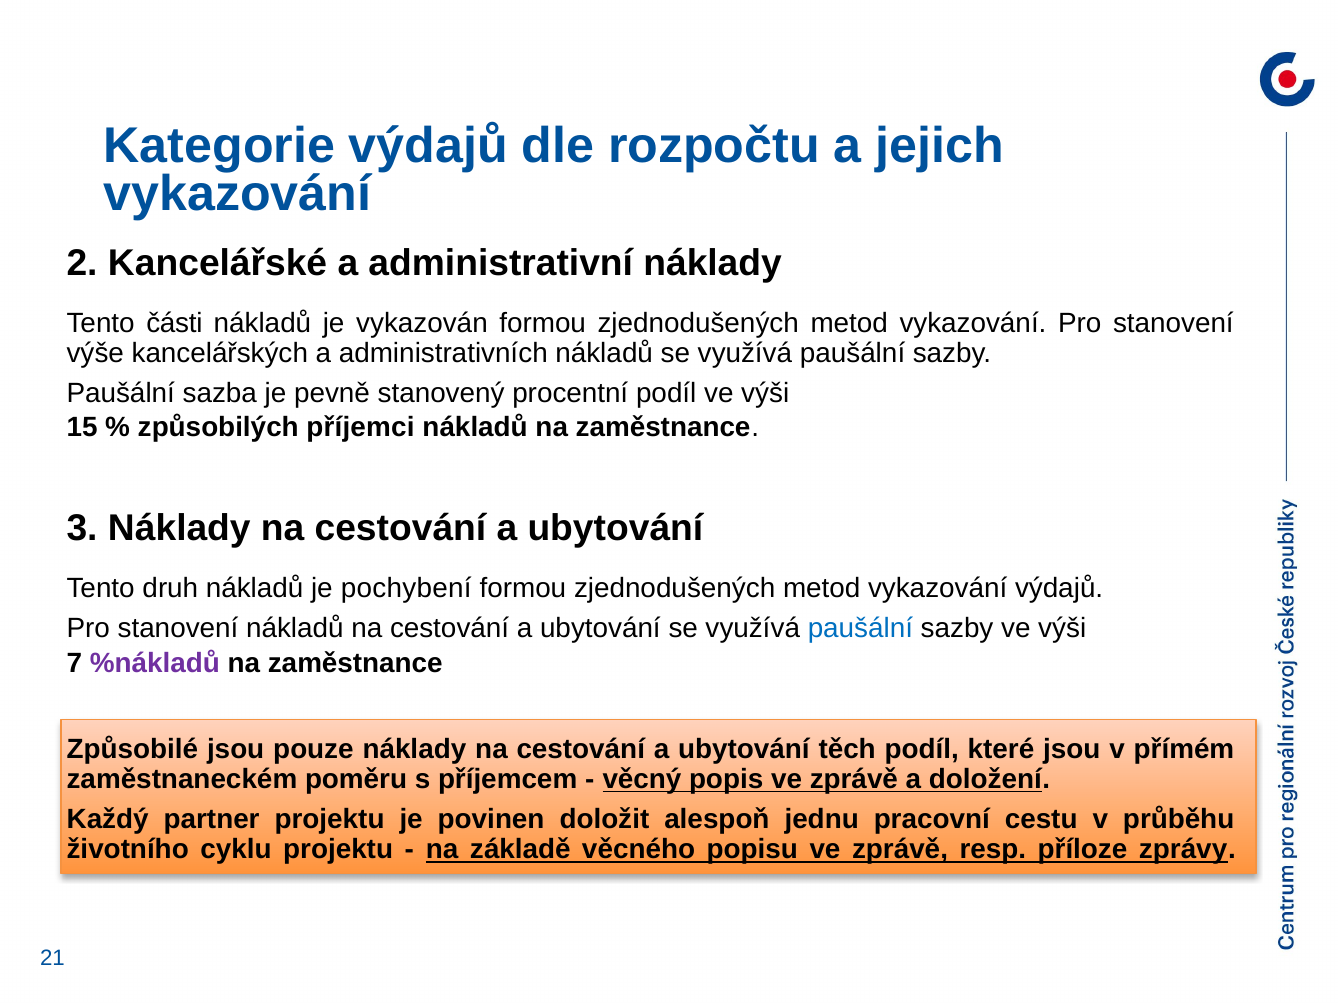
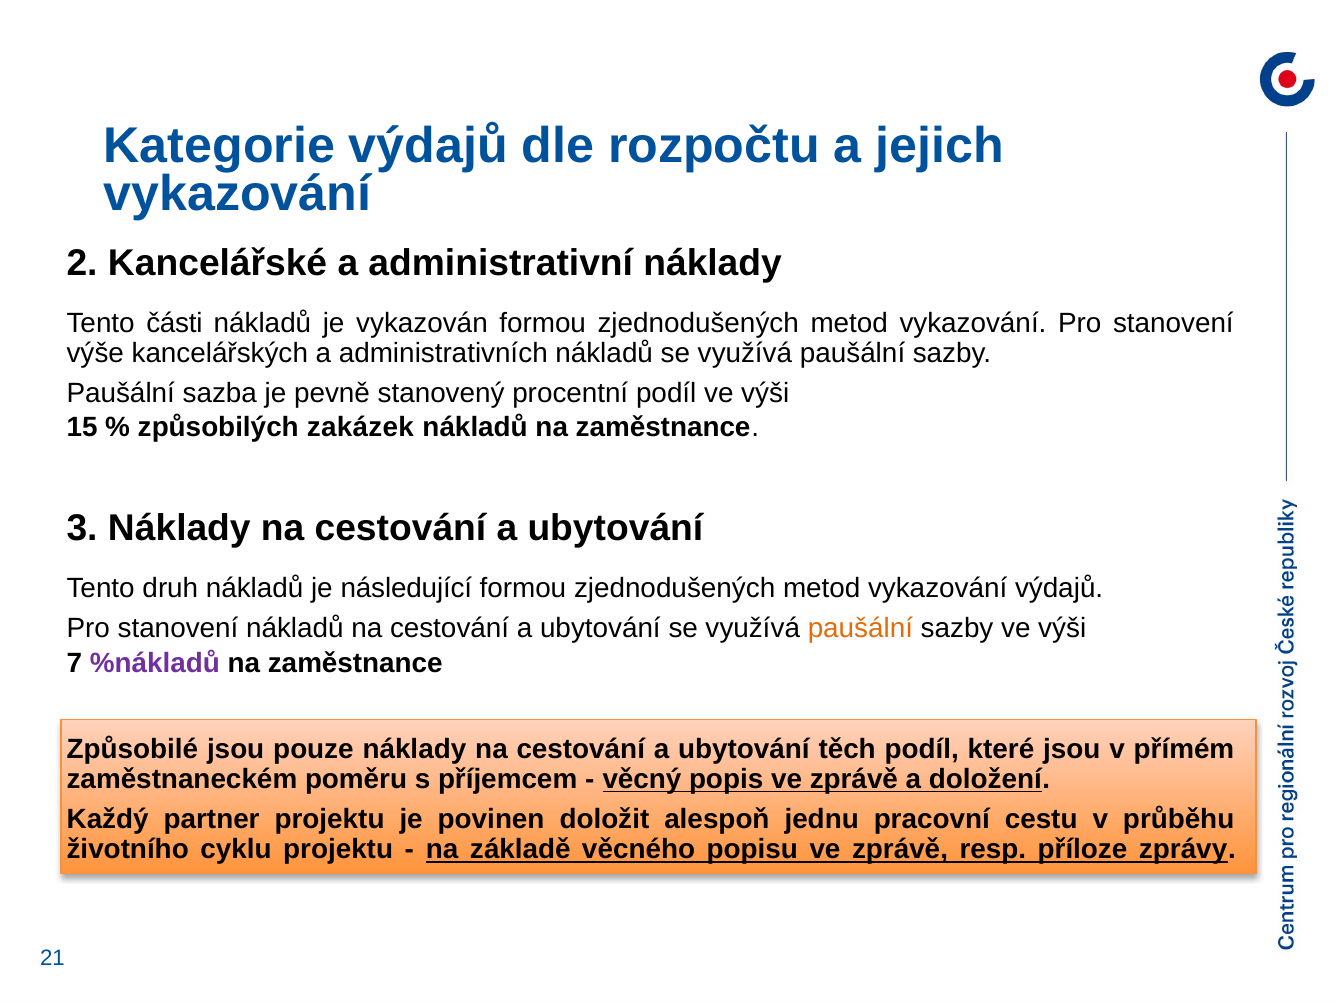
příjemci: příjemci -> zakázek
pochybení: pochybení -> následující
paušální at (860, 628) colour: blue -> orange
